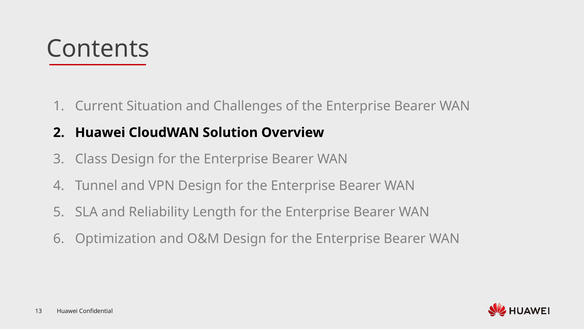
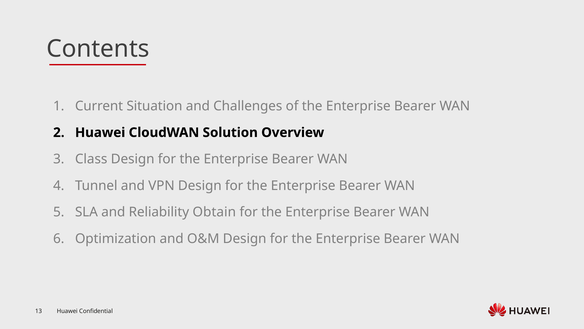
Length: Length -> Obtain
